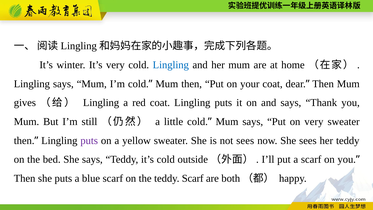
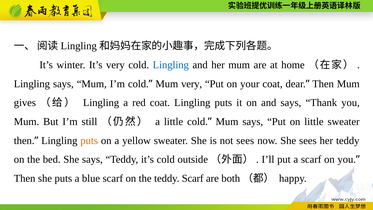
Mum then: then -> very
on very: very -> little
puts at (89, 141) colour: purple -> orange
